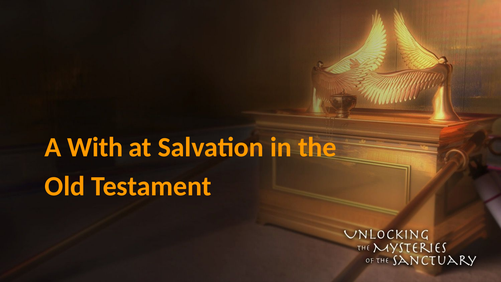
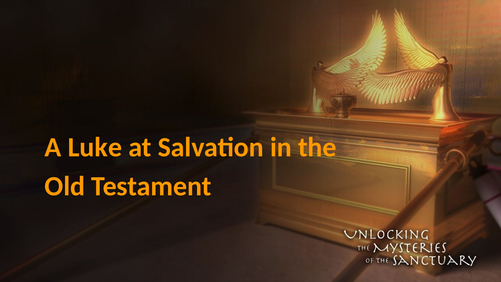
With: With -> Luke
